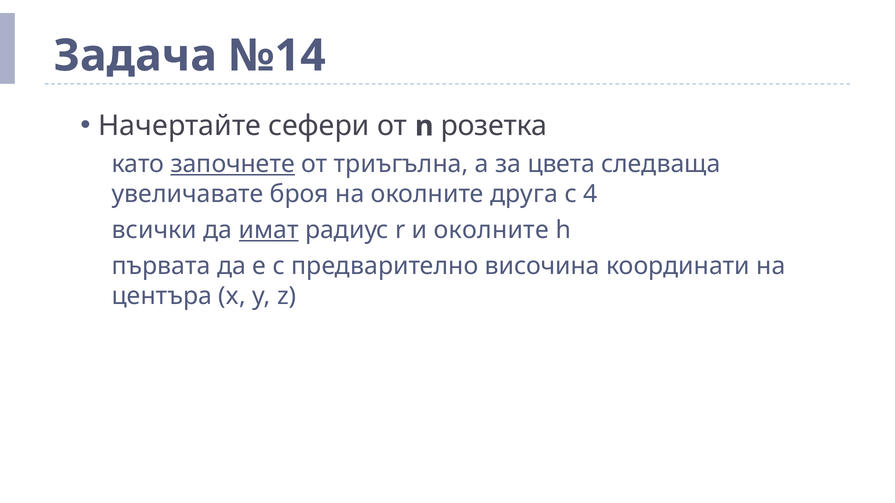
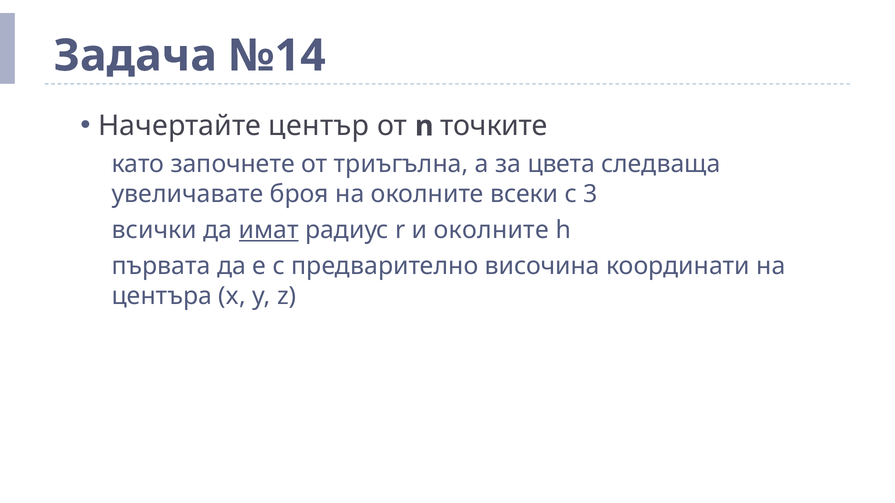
сефери: сефери -> център
розетка: розетка -> точките
започнете underline: present -> none
друга: друга -> всеки
4: 4 -> 3
